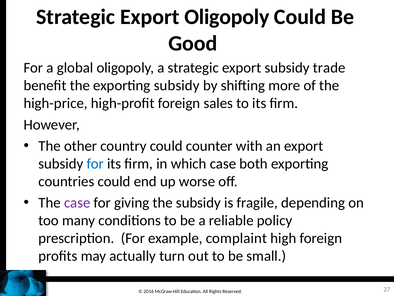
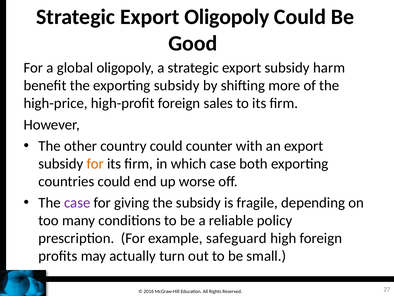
trade: trade -> harm
for at (95, 163) colour: blue -> orange
complaint: complaint -> safeguard
